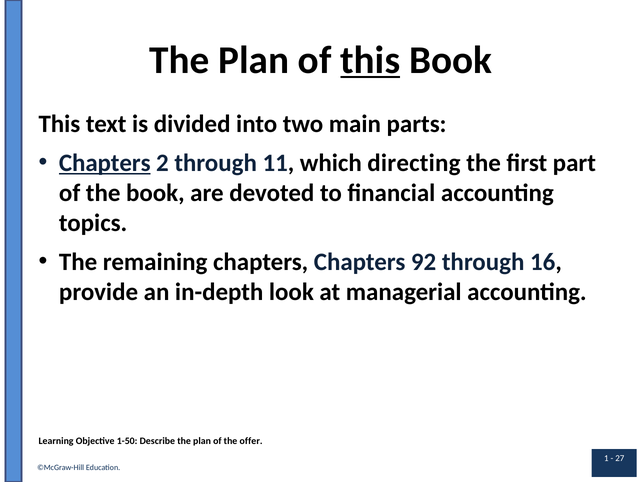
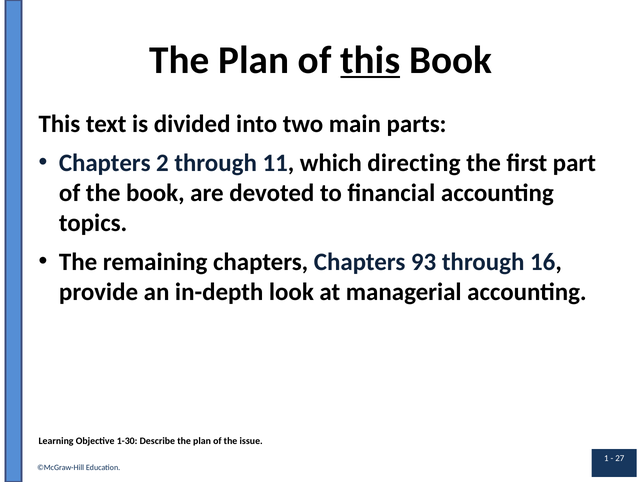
Chapters at (105, 163) underline: present -> none
92: 92 -> 93
1-50: 1-50 -> 1-30
offer: offer -> issue
